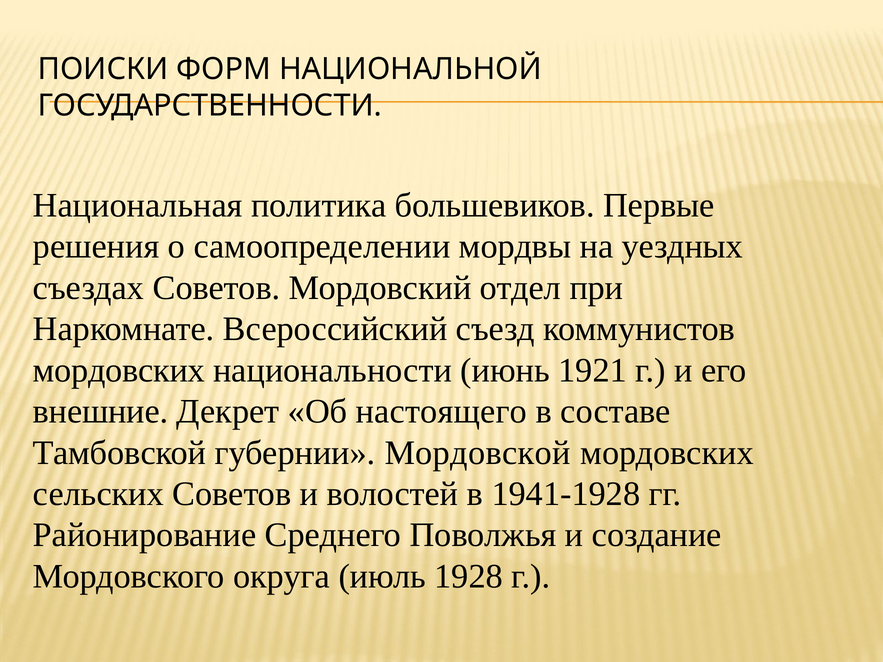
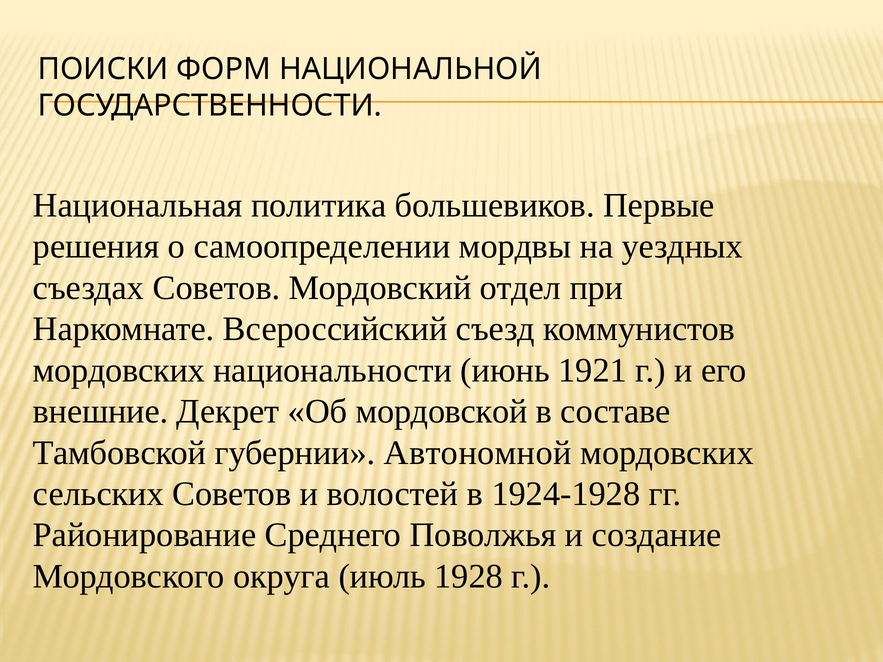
настоящего: настоящего -> мордовской
Мордовской: Мордовской -> Автономной
1941-1928: 1941-1928 -> 1924-1928
